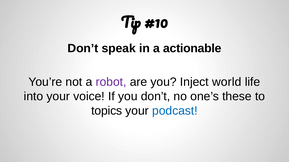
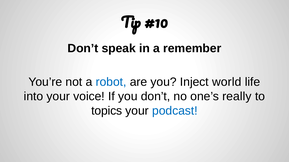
actionable: actionable -> remember
robot colour: purple -> blue
these: these -> really
